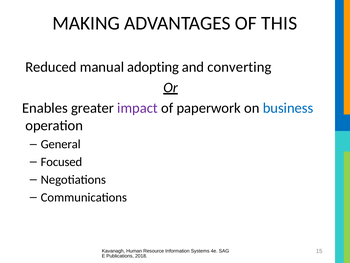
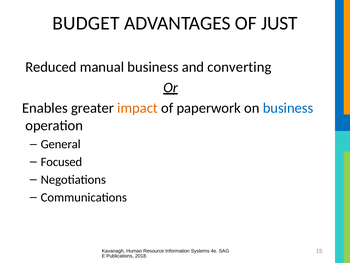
MAKING: MAKING -> BUDGET
THIS: THIS -> JUST
manual adopting: adopting -> business
impact colour: purple -> orange
